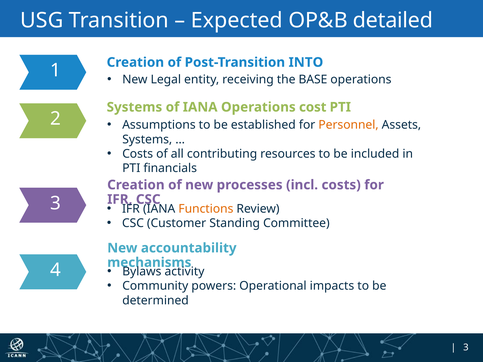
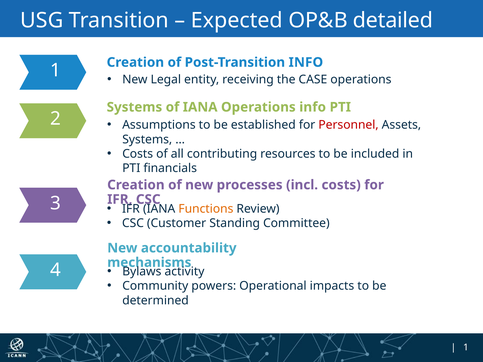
Post-Transition INTO: INTO -> INFO
BASE: BASE -> CASE
Operations cost: cost -> info
Personnel colour: orange -> red
3 at (466, 347): 3 -> 1
